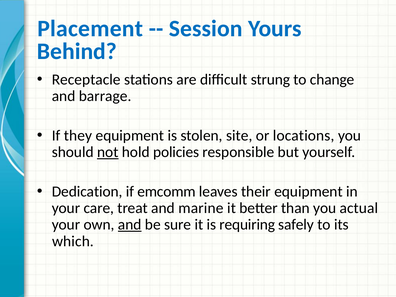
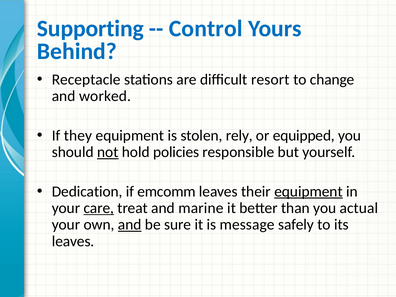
Placement: Placement -> Supporting
Session: Session -> Control
strung: strung -> resort
barrage: barrage -> worked
site: site -> rely
locations: locations -> equipped
equipment at (308, 191) underline: none -> present
care underline: none -> present
requiring: requiring -> message
which at (73, 241): which -> leaves
